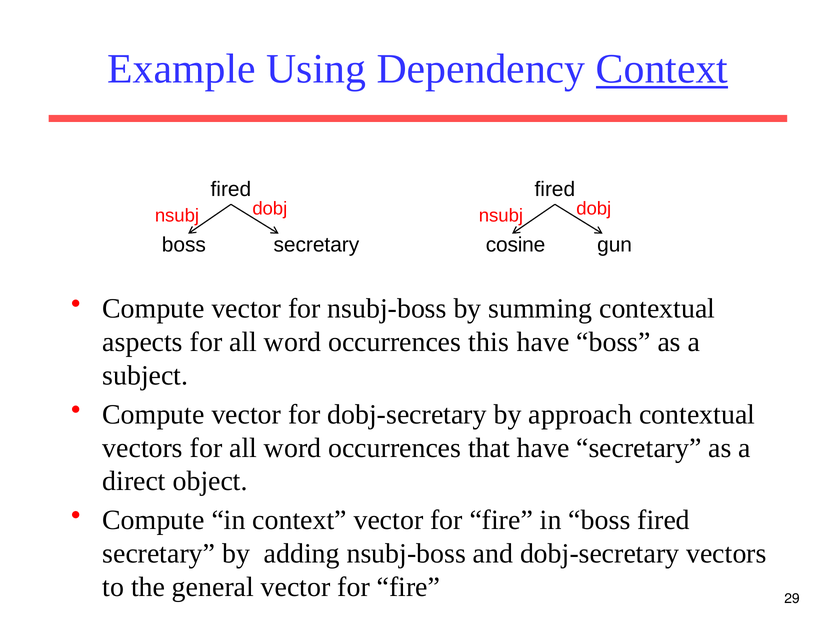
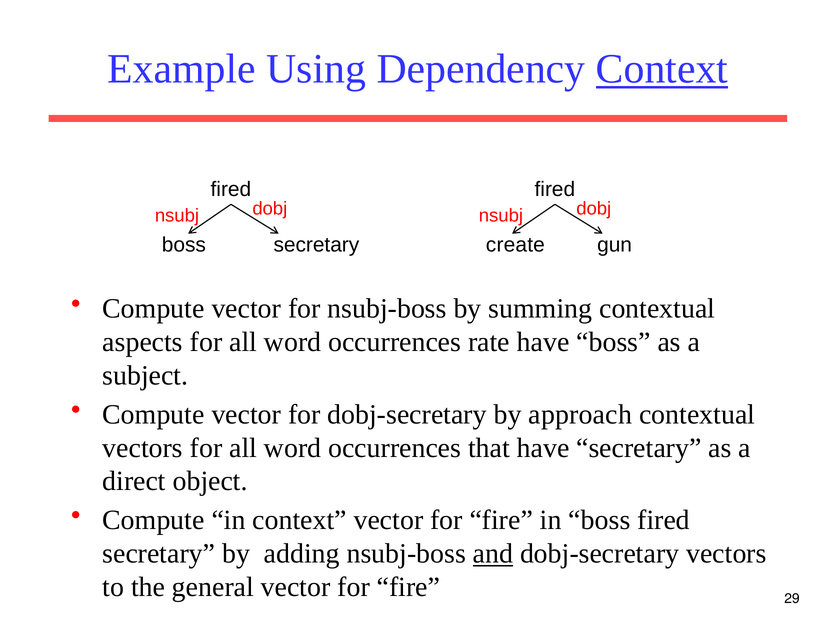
cosine: cosine -> create
this: this -> rate
and underline: none -> present
